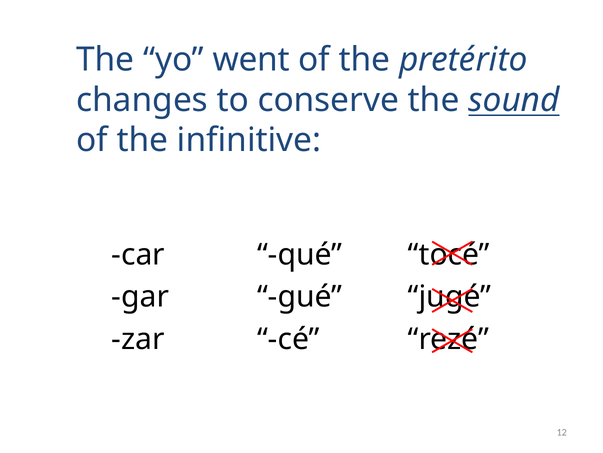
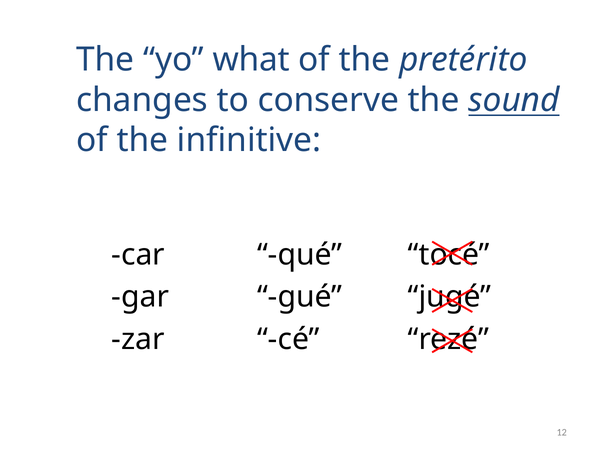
went: went -> what
